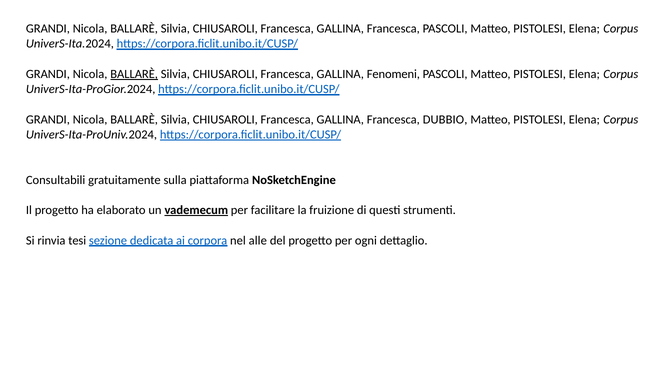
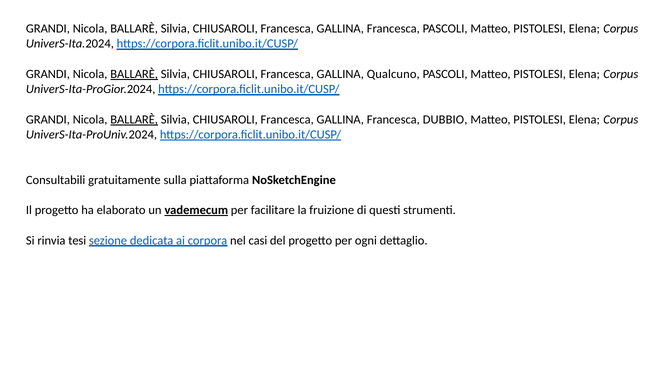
Fenomeni: Fenomeni -> Qualcuno
BALLARÈ at (134, 119) underline: none -> present
alle: alle -> casi
